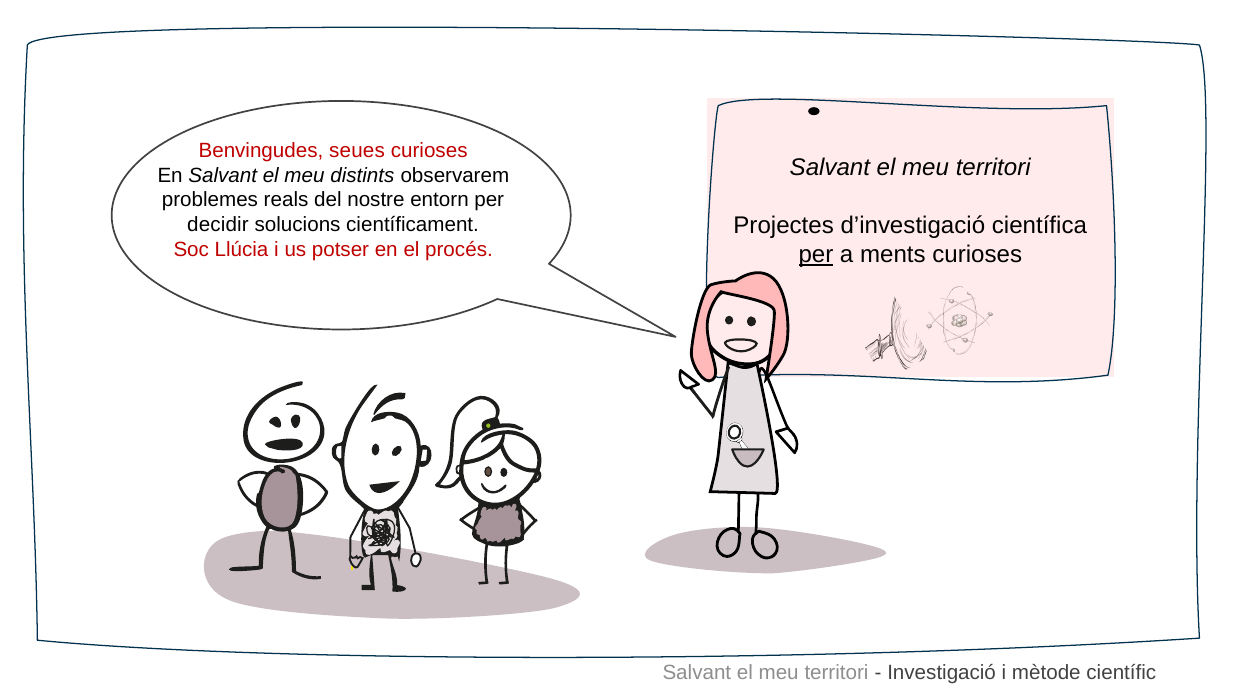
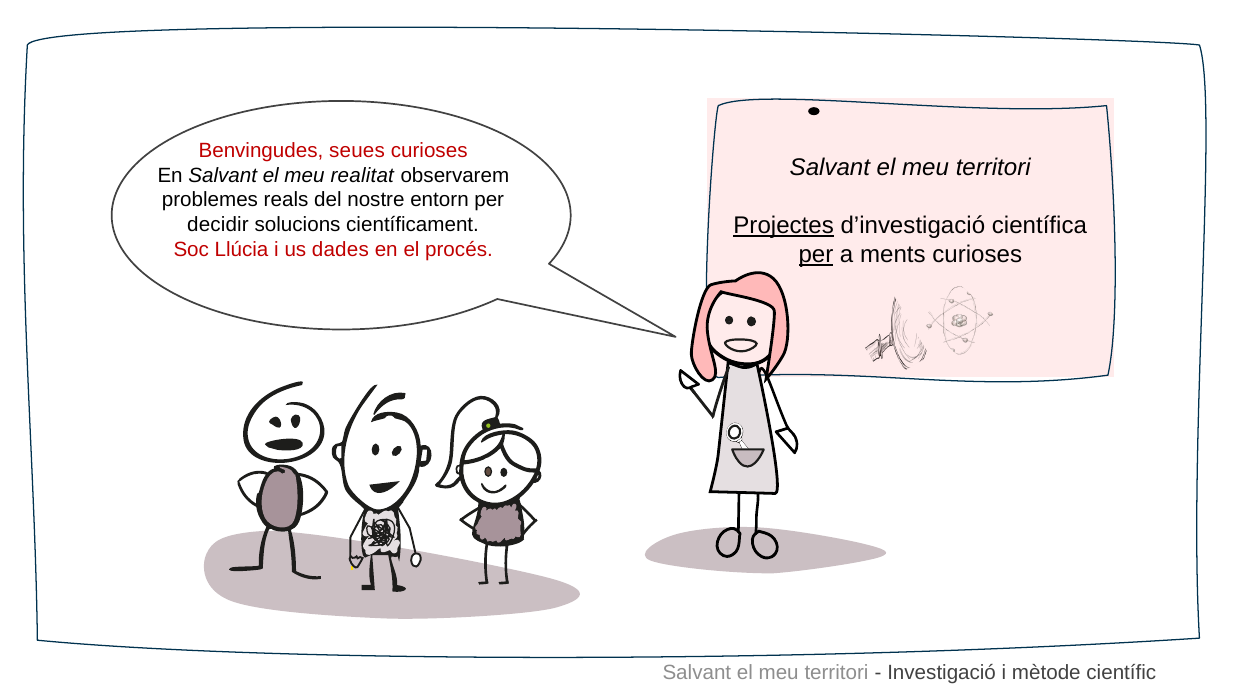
distints: distints -> realitat
Projectes underline: none -> present
potser: potser -> dades
